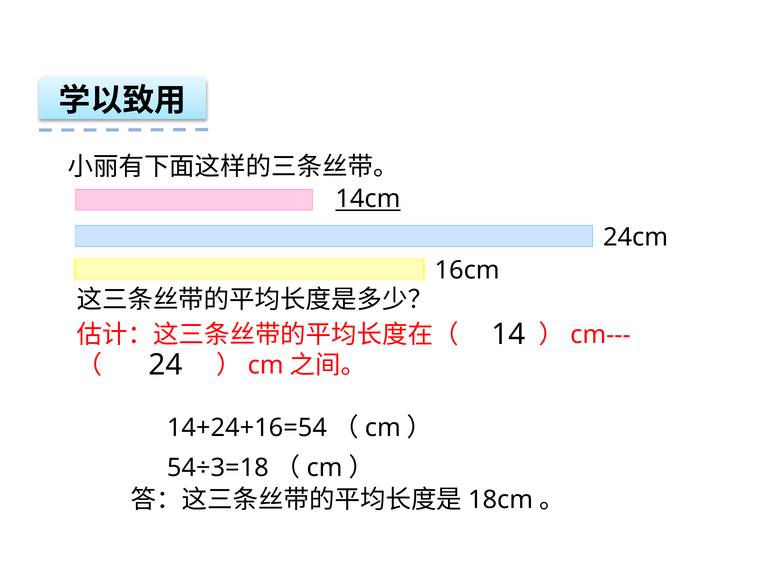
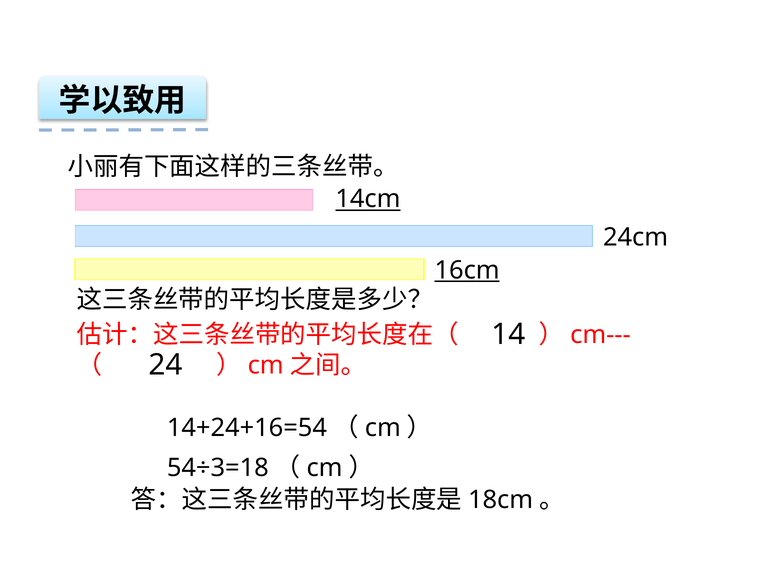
16cm underline: none -> present
